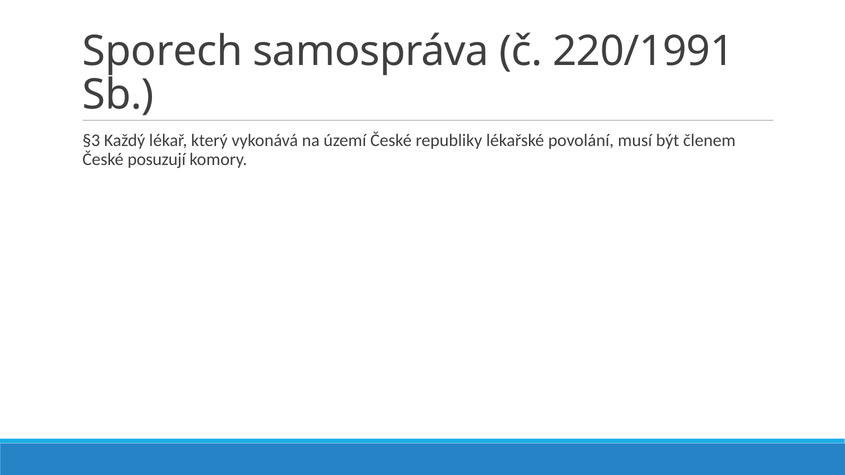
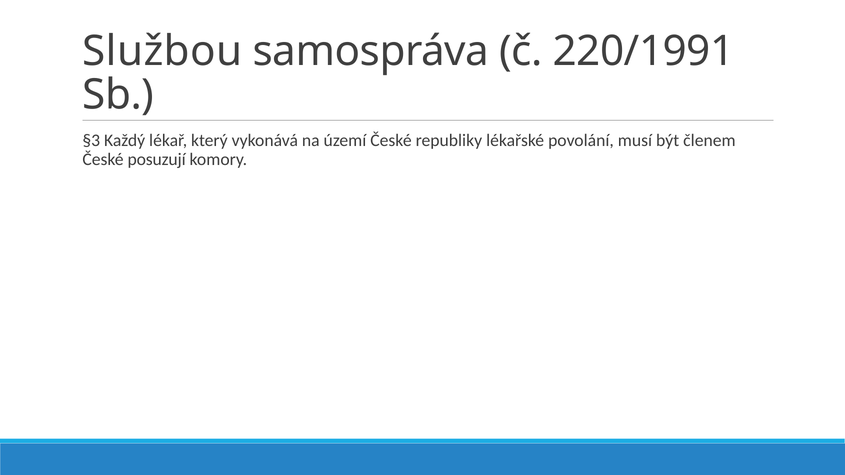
Sporech: Sporech -> Službou
